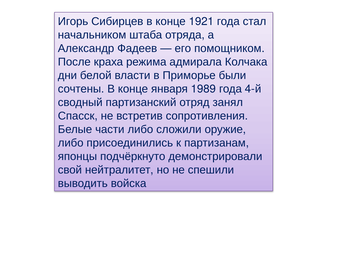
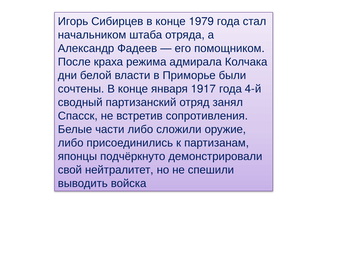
1921: 1921 -> 1979
1989: 1989 -> 1917
